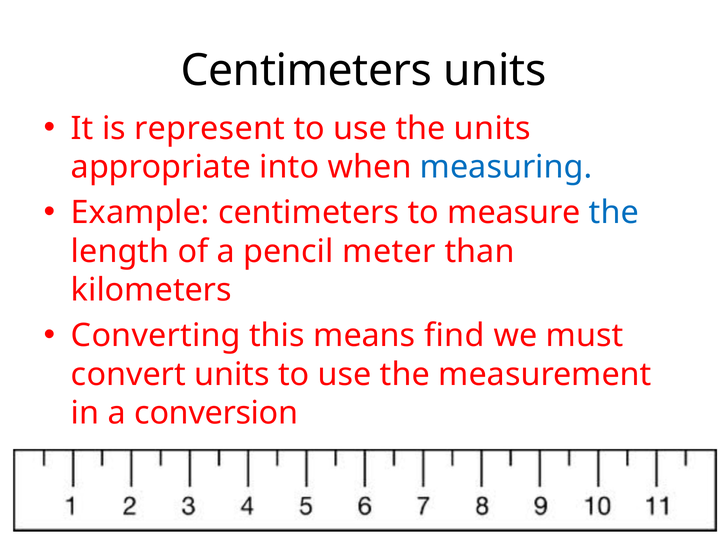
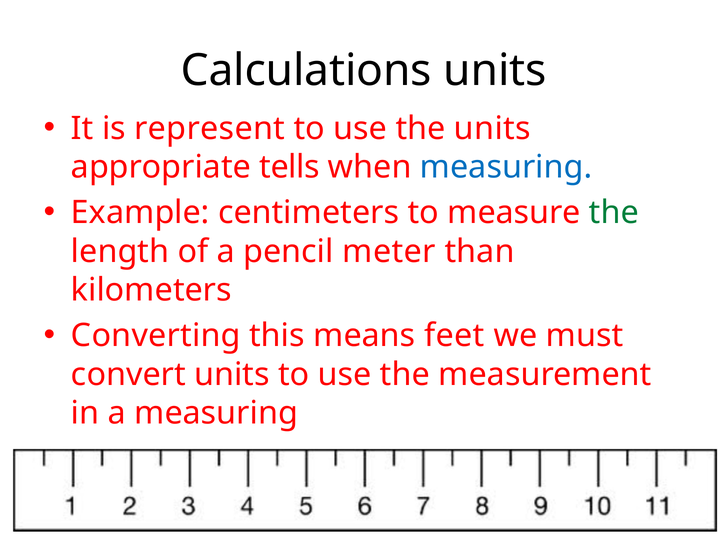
Centimeters at (306, 70): Centimeters -> Calculations
into: into -> tells
the at (614, 213) colour: blue -> green
find: find -> feet
a conversion: conversion -> measuring
